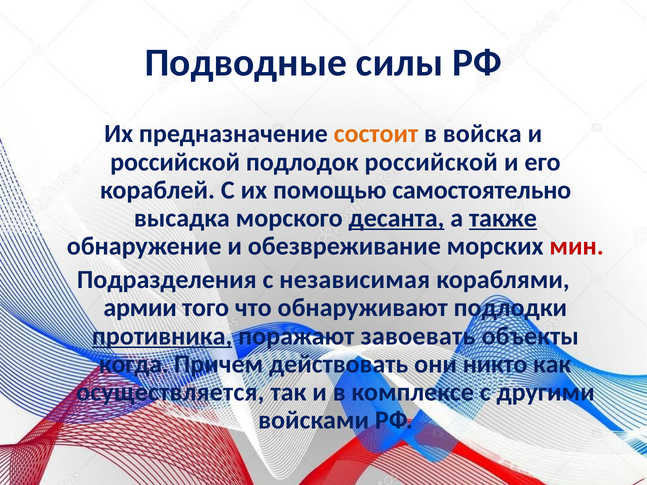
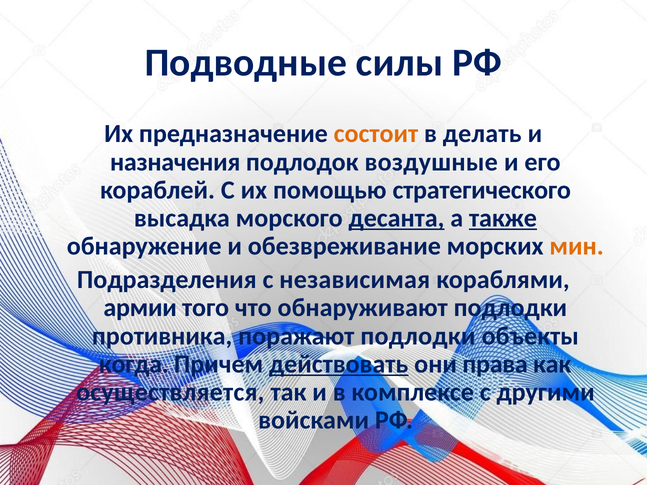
войска: войска -> делать
российской at (175, 162): российской -> назначения
подлодок российской: российской -> воздушные
самостоятельно: самостоятельно -> стратегического
мин colour: red -> orange
противника underline: present -> none
поражают завоевать: завоевать -> подлодки
действовать underline: none -> present
никто: никто -> права
